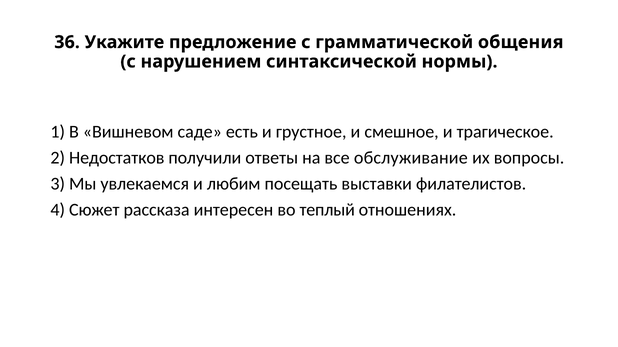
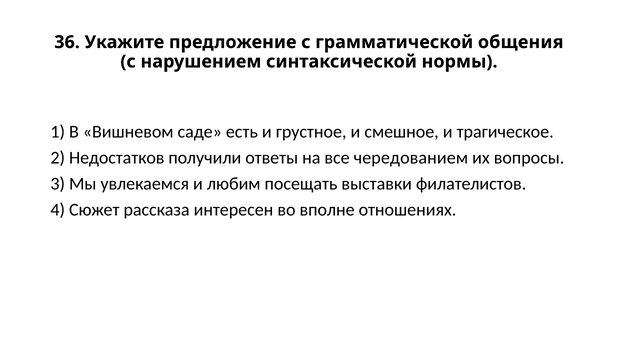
обслуживание: обслуживание -> чередованием
теплый: теплый -> вполне
